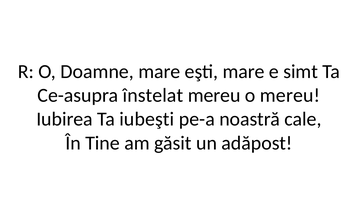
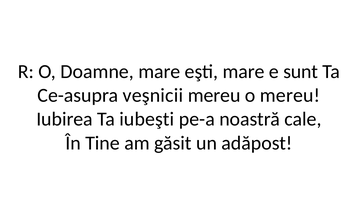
simt: simt -> sunt
înstelat: înstelat -> veşnicii
